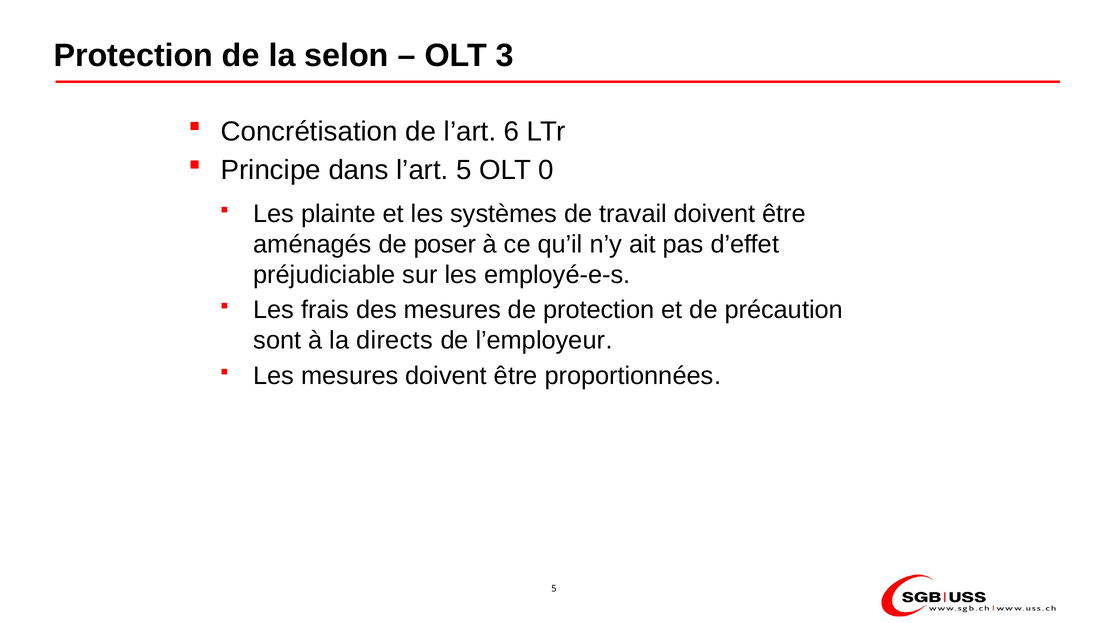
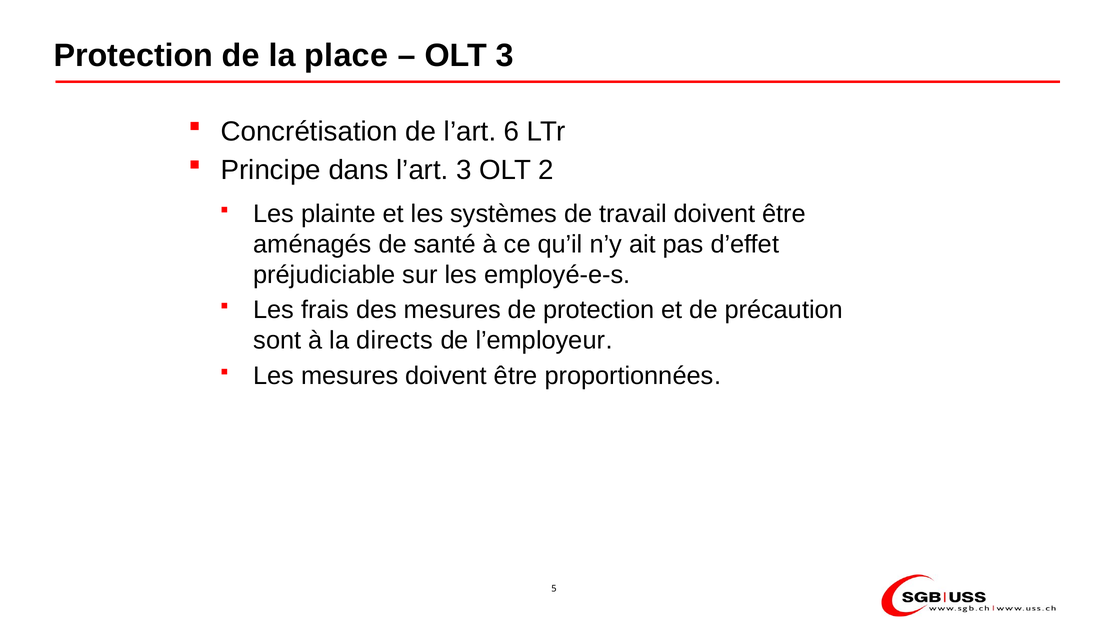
selon: selon -> place
l’art 5: 5 -> 3
0: 0 -> 2
poser: poser -> santé
